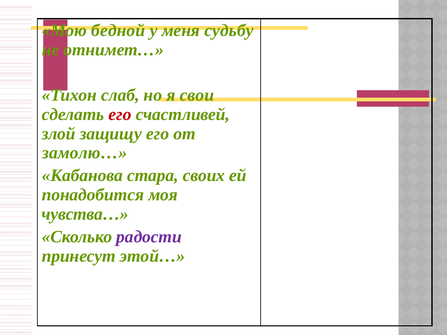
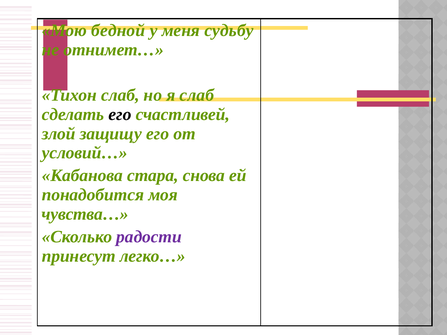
я свои: свои -> слаб
его at (120, 115) colour: red -> black
замолю…: замолю… -> условий…
своих: своих -> снова
этой…: этой… -> легко…
